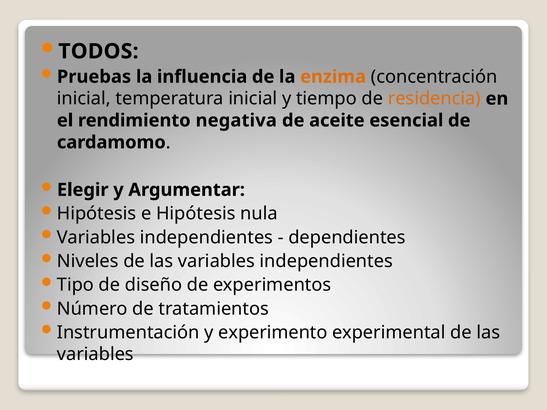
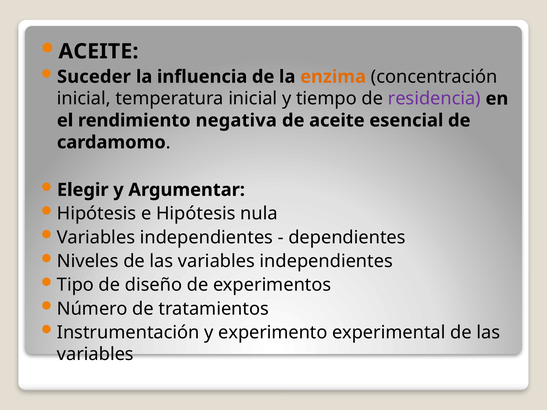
TODOS at (98, 51): TODOS -> ACEITE
Pruebas: Pruebas -> Suceder
residencia colour: orange -> purple
